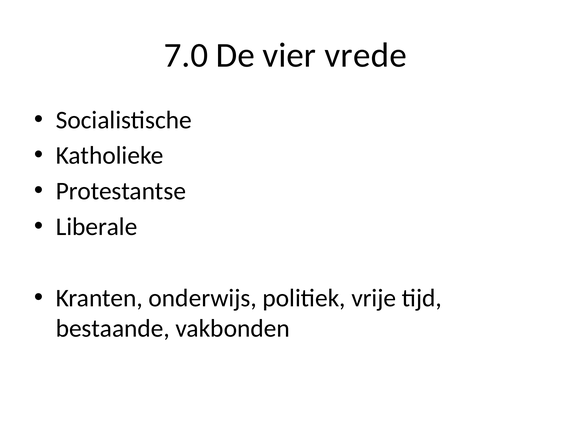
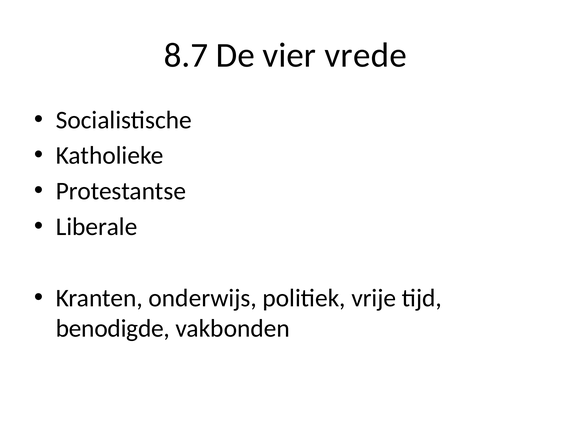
7.0: 7.0 -> 8.7
bestaande: bestaande -> benodigde
